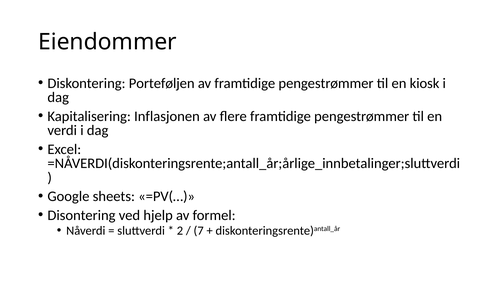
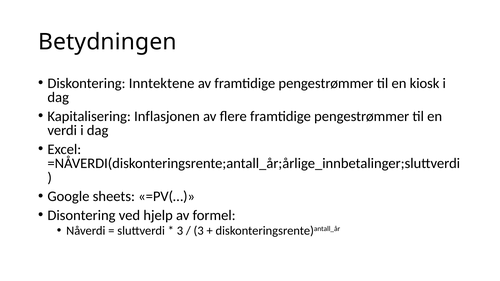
Eiendommer: Eiendommer -> Betydningen
Porteføljen: Porteføljen -> Inntektene
2 at (180, 231): 2 -> 3
7 at (199, 231): 7 -> 3
